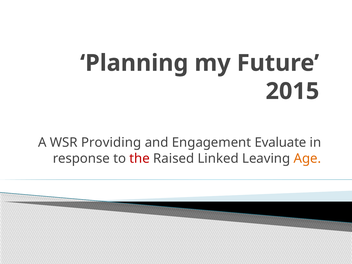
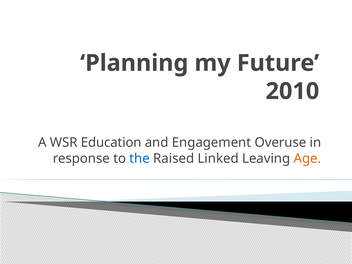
2015: 2015 -> 2010
Providing: Providing -> Education
Evaluate: Evaluate -> Overuse
the colour: red -> blue
